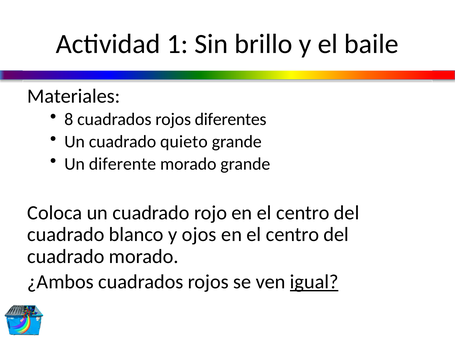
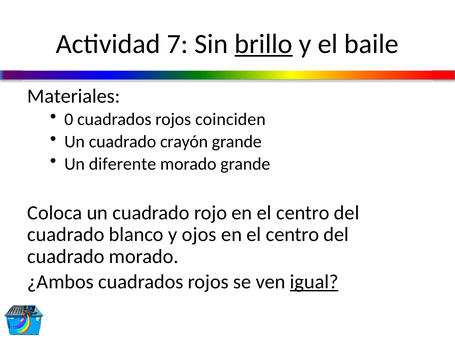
1: 1 -> 7
brillo underline: none -> present
8: 8 -> 0
diferentes: diferentes -> coinciden
quieto: quieto -> crayón
